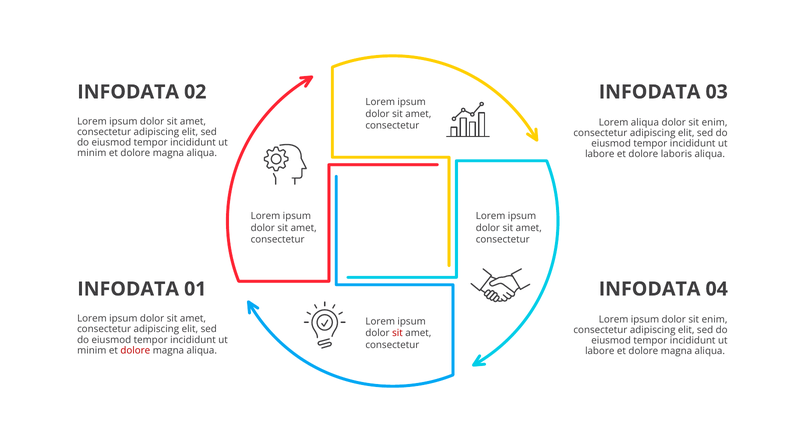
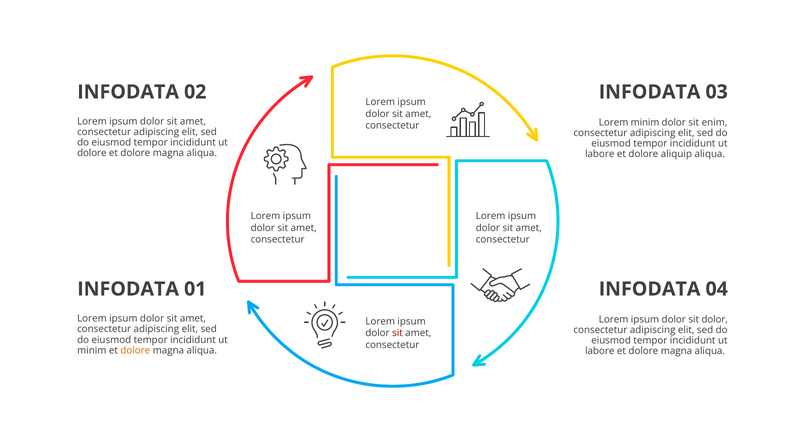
Lorem aliqua: aliqua -> minim
minim at (92, 153): minim -> dolore
laboris: laboris -> aliquip
ipsum dolor sit enim: enim -> dolor
dolore at (135, 351) colour: red -> orange
